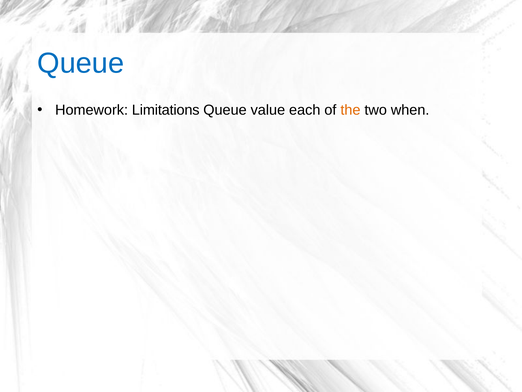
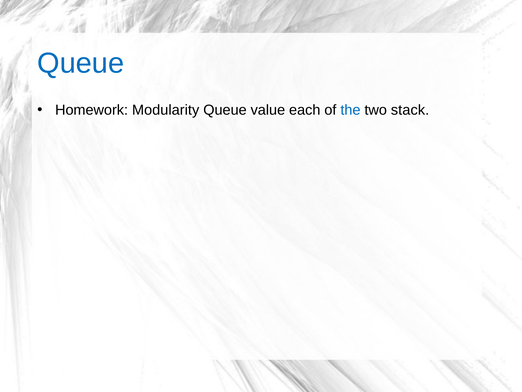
Limitations: Limitations -> Modularity
the colour: orange -> blue
when: when -> stack
